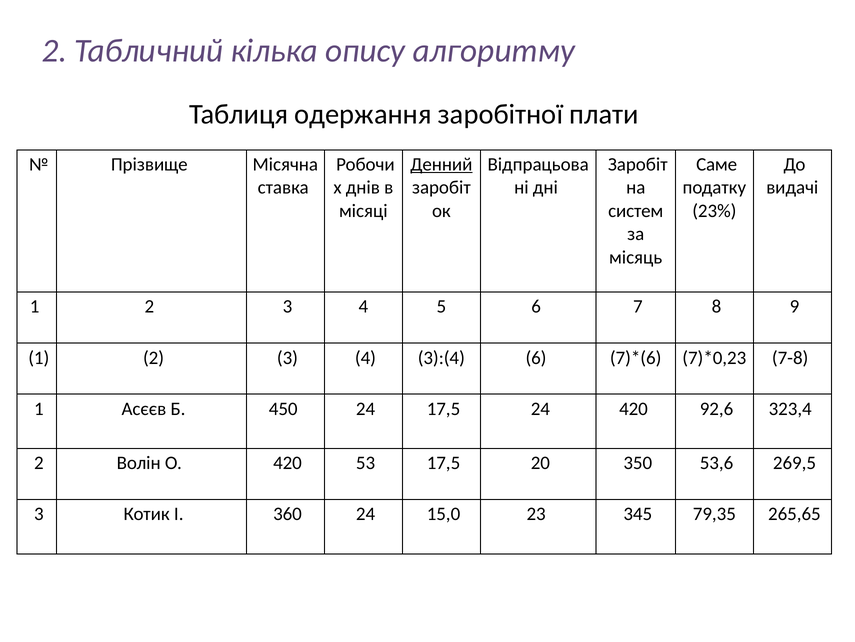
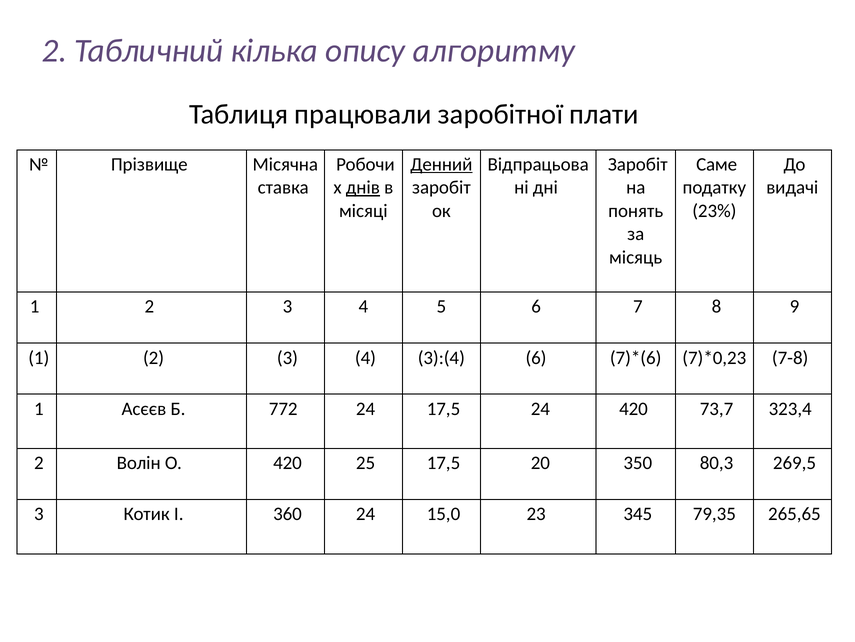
одержання: одержання -> працювали
днів underline: none -> present
систем: систем -> понять
450: 450 -> 772
92,6: 92,6 -> 73,7
53: 53 -> 25
53,6: 53,6 -> 80,3
